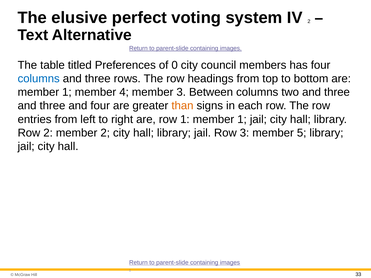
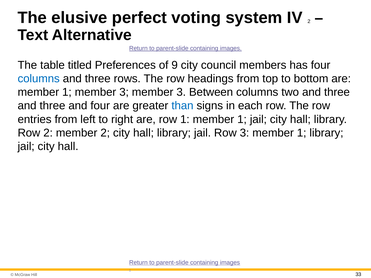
0: 0 -> 9
1 member 4: 4 -> 3
than colour: orange -> blue
3 member 5: 5 -> 1
